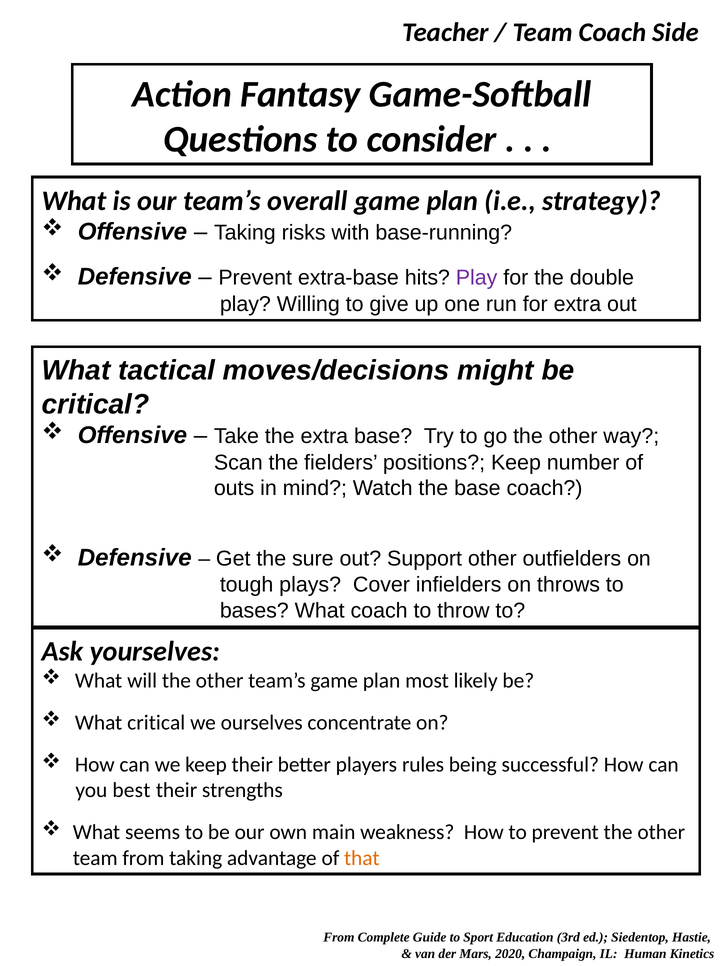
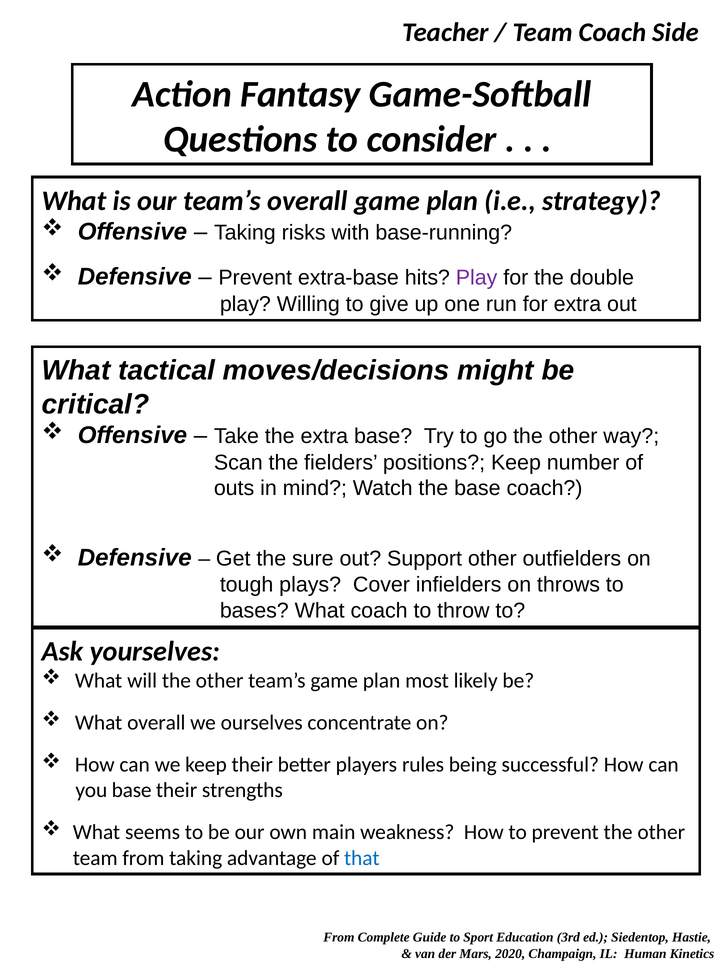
What critical: critical -> overall
you best: best -> base
that colour: orange -> blue
